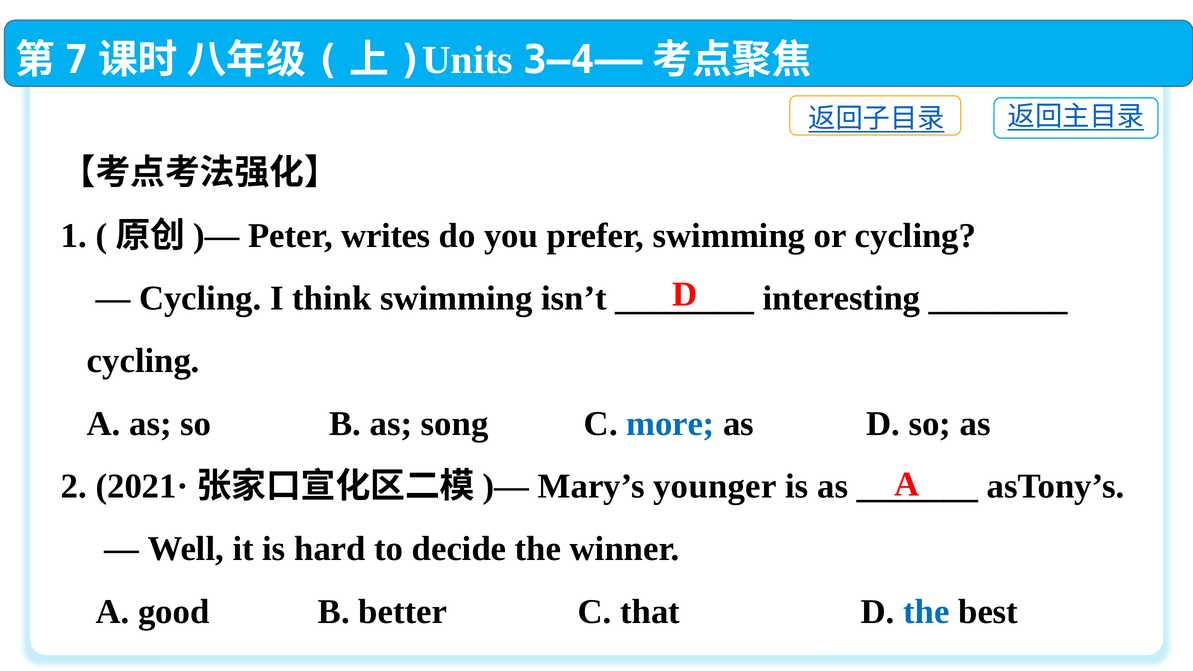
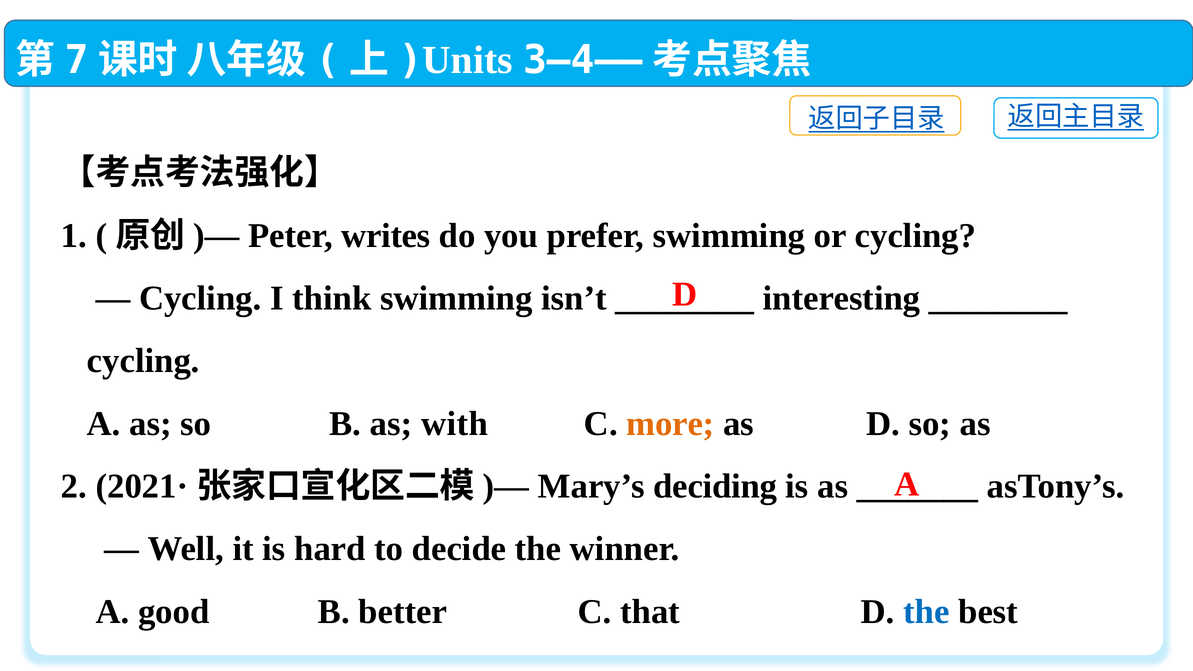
song: song -> with
more colour: blue -> orange
younger: younger -> deciding
